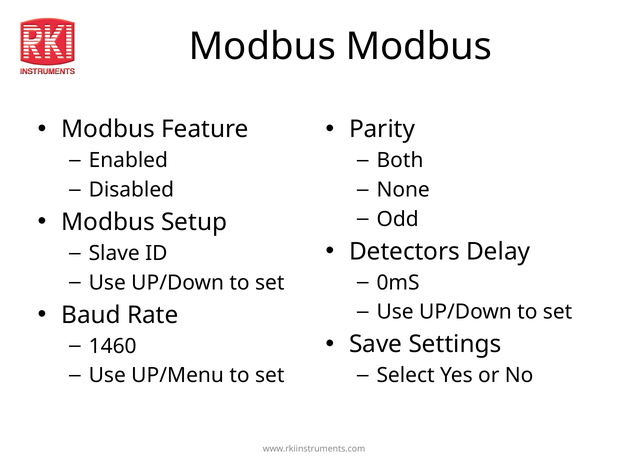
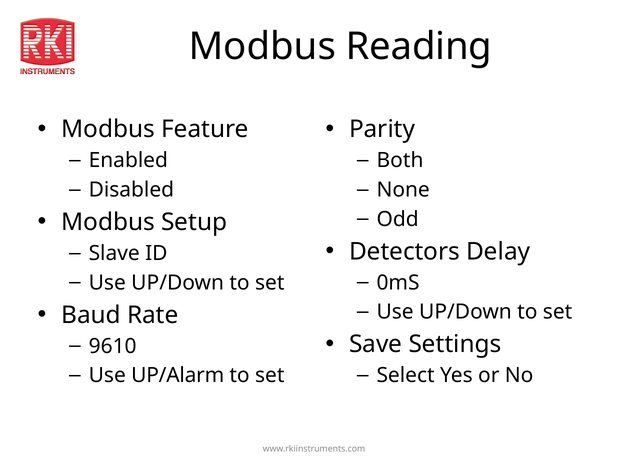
Modbus Modbus: Modbus -> Reading
1460: 1460 -> 9610
UP/Menu: UP/Menu -> UP/Alarm
